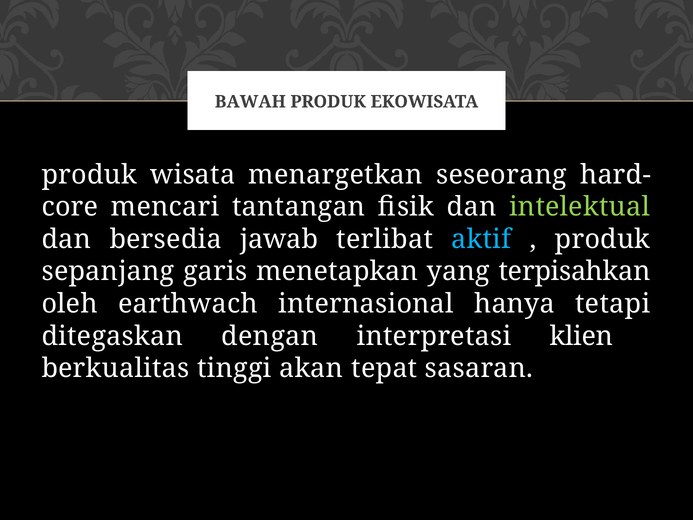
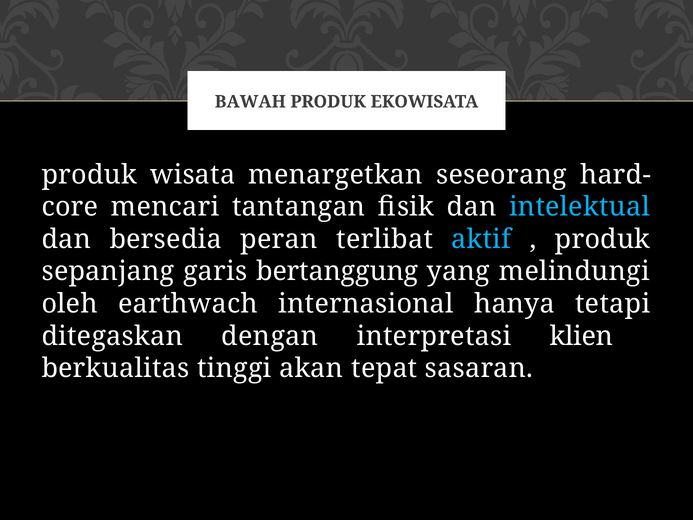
intelektual colour: light green -> light blue
jawab: jawab -> peran
menetapkan: menetapkan -> bertanggung
terpisahkan: terpisahkan -> melindungi
